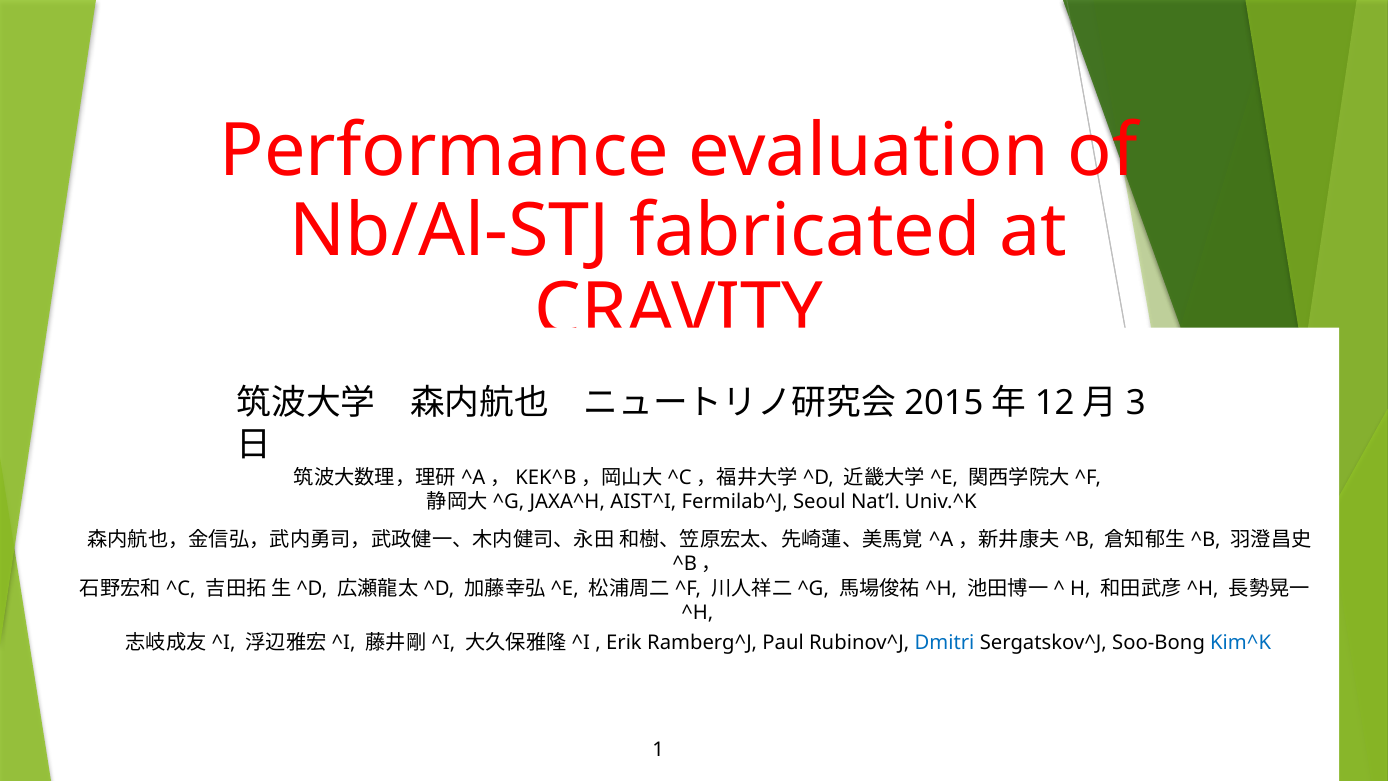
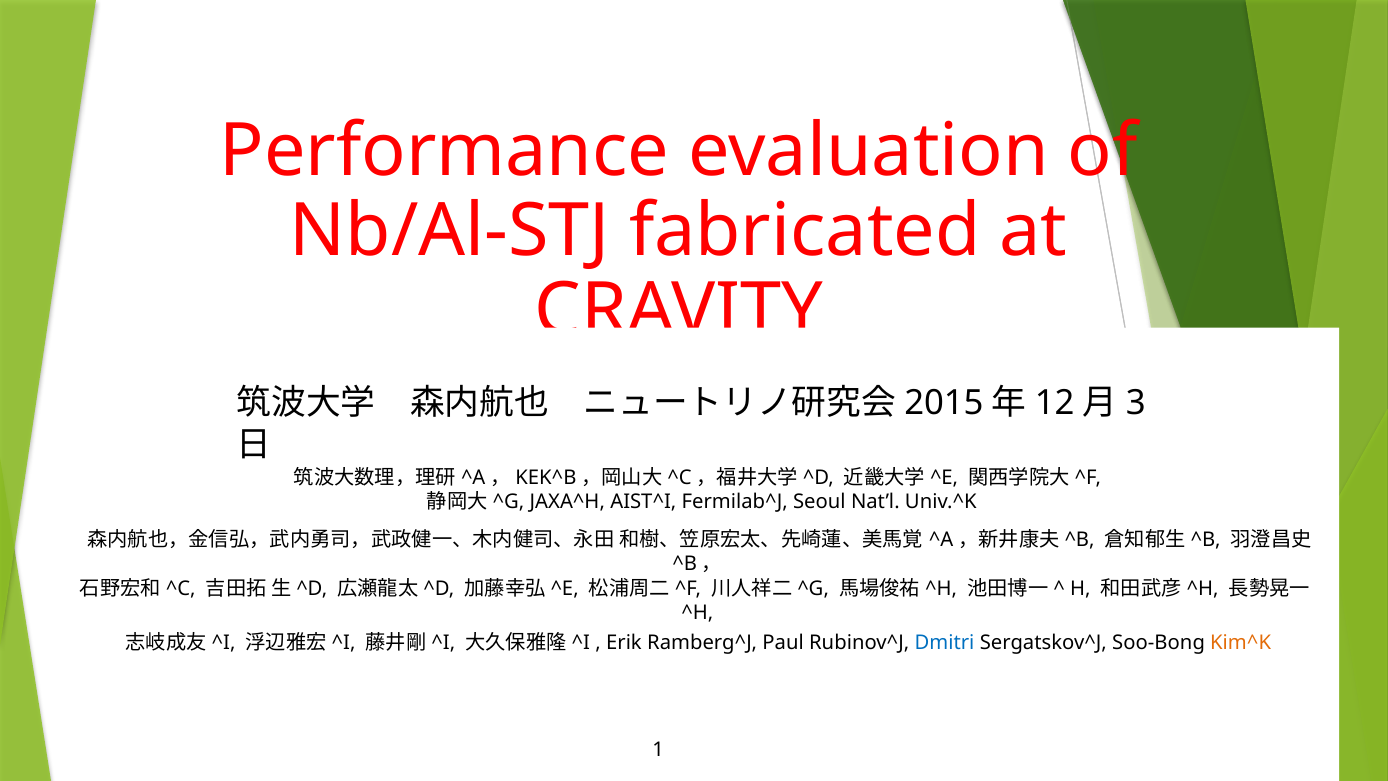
Kim^K colour: blue -> orange
